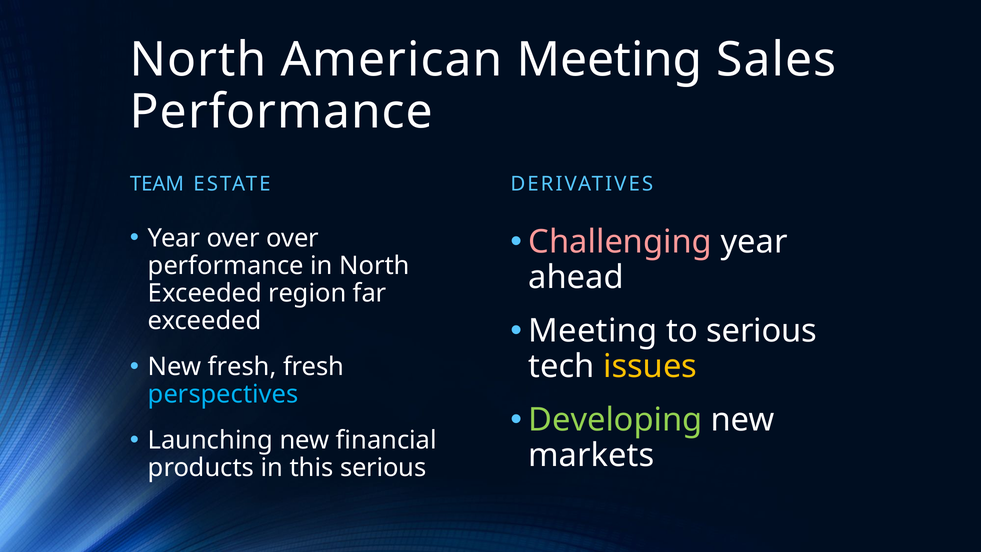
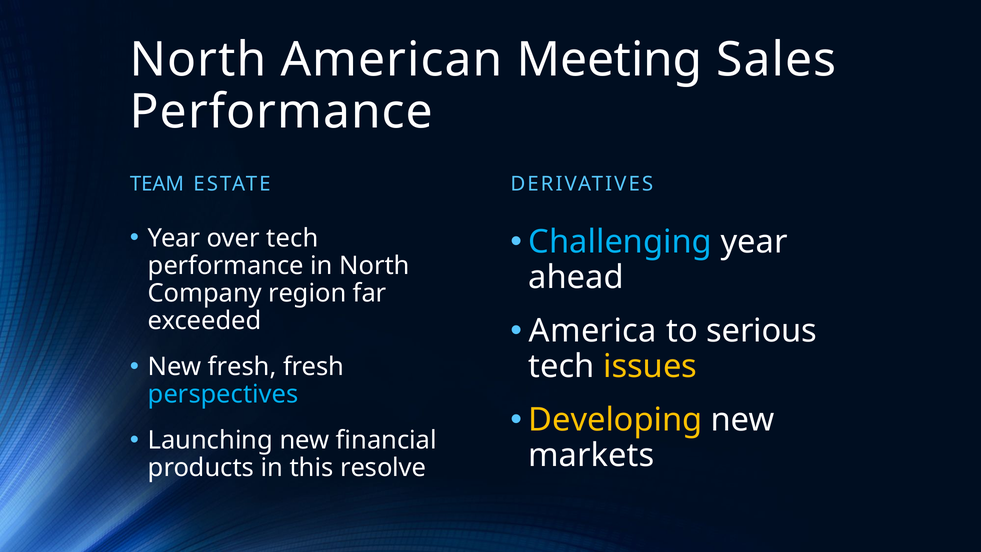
over over: over -> tech
Challenging colour: pink -> light blue
Exceeded at (205, 293): Exceeded -> Company
Meeting at (593, 331): Meeting -> America
Developing colour: light green -> yellow
this serious: serious -> resolve
